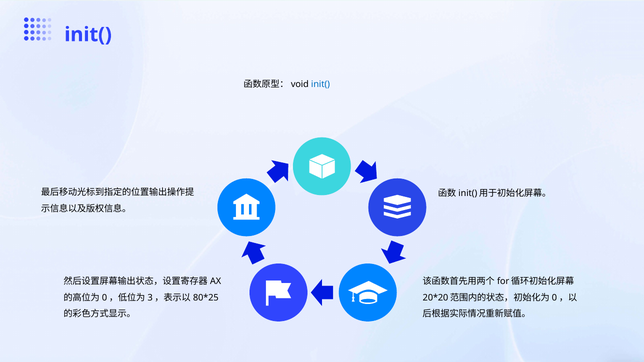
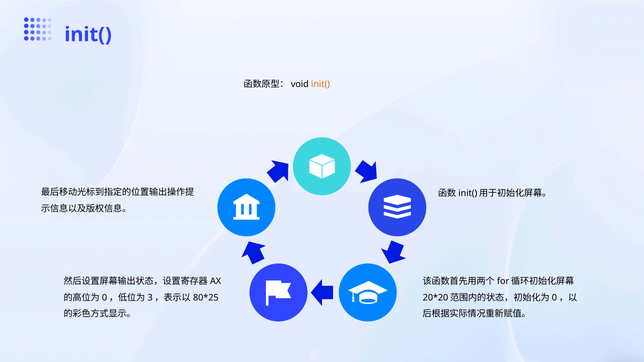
init( at (321, 84) colour: blue -> orange
